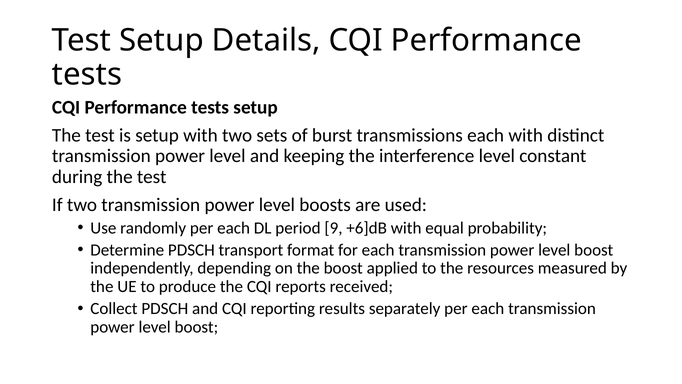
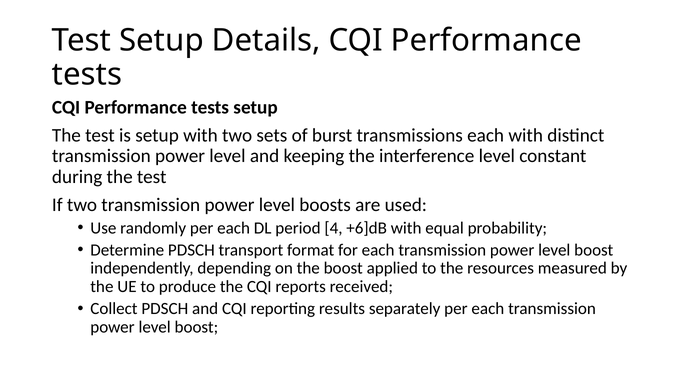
9: 9 -> 4
